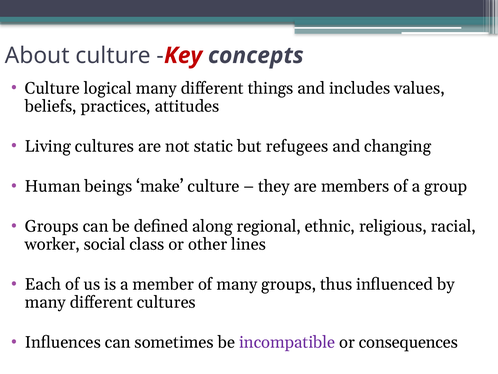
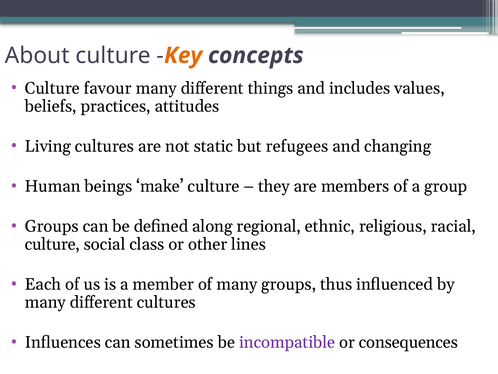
Key colour: red -> orange
logical: logical -> favour
worker at (52, 244): worker -> culture
